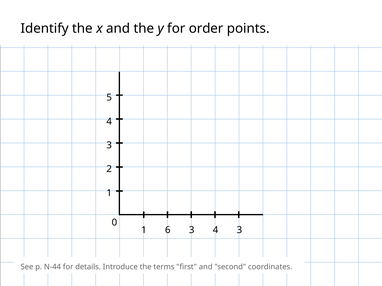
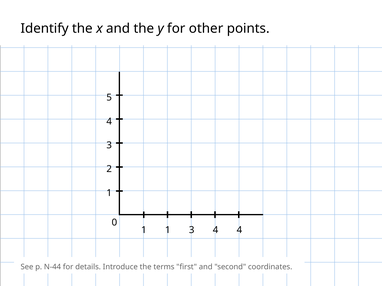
order: order -> other
1 6: 6 -> 1
4 3: 3 -> 4
